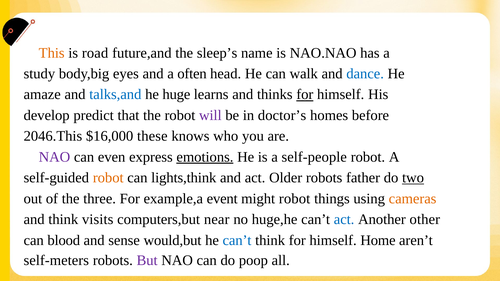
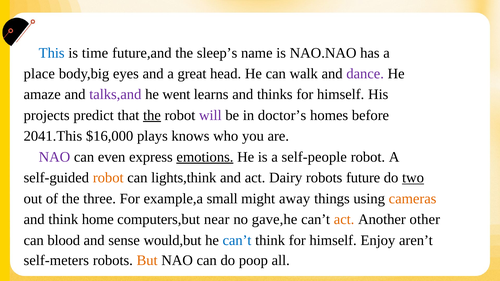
This colour: orange -> blue
road: road -> time
study: study -> place
often: often -> great
dance colour: blue -> purple
talks,and colour: blue -> purple
huge: huge -> went
for at (305, 95) underline: present -> none
develop: develop -> projects
the at (152, 115) underline: none -> present
2046.This: 2046.This -> 2041.This
these: these -> plays
Older: Older -> Dairy
father: father -> future
event: event -> small
might robot: robot -> away
visits: visits -> home
huge,he: huge,he -> gave,he
act at (344, 220) colour: blue -> orange
Home: Home -> Enjoy
But colour: purple -> orange
